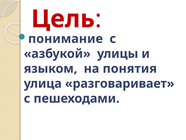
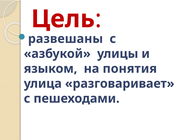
понимание: понимание -> развешаны
